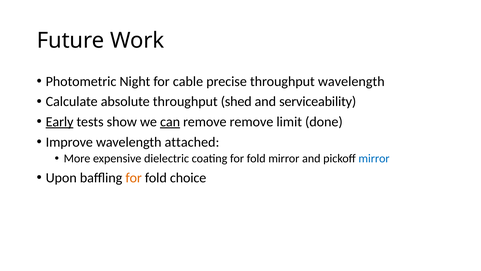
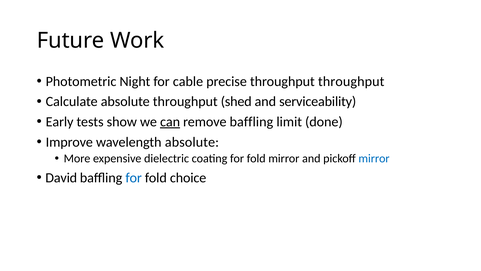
throughput wavelength: wavelength -> throughput
Early underline: present -> none
remove remove: remove -> baffling
wavelength attached: attached -> absolute
Upon: Upon -> David
for at (134, 177) colour: orange -> blue
